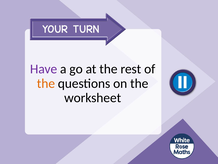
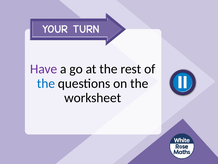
the at (46, 83) colour: orange -> blue
